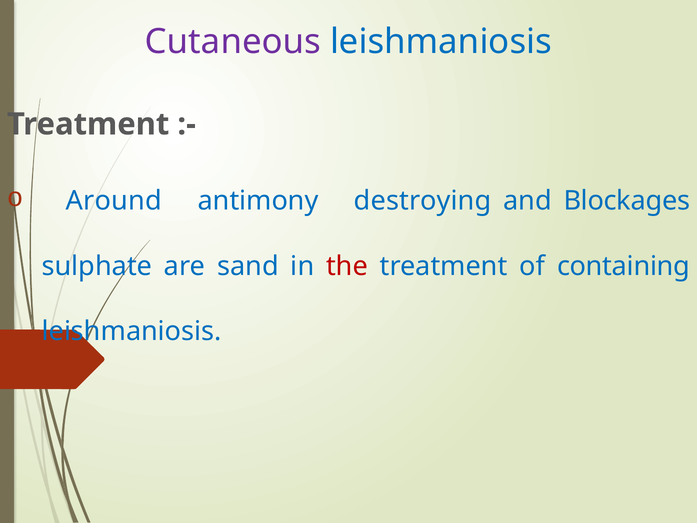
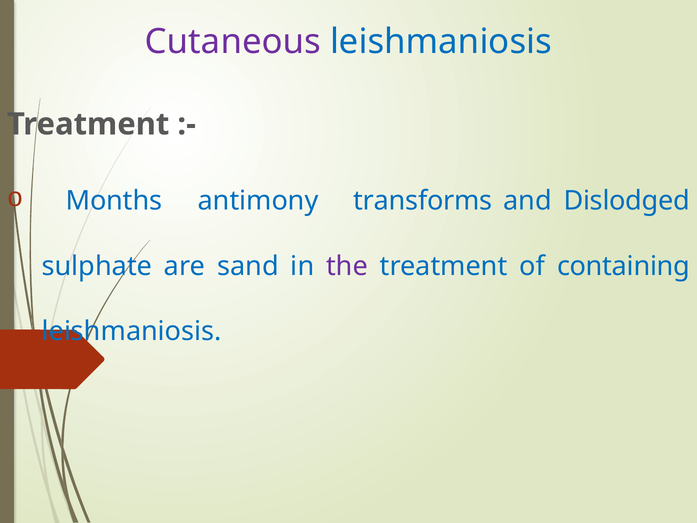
Around: Around -> Months
destroying: destroying -> transforms
Blockages: Blockages -> Dislodged
the colour: red -> purple
